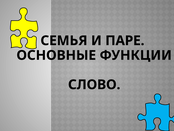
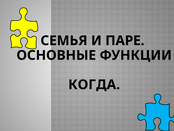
СЛОВО: СЛОВО -> КОГДА
